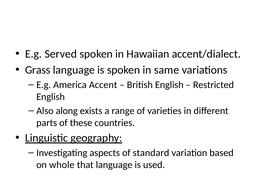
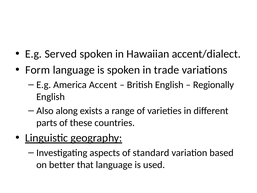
Grass: Grass -> Form
same: same -> trade
Restricted: Restricted -> Regionally
whole: whole -> better
